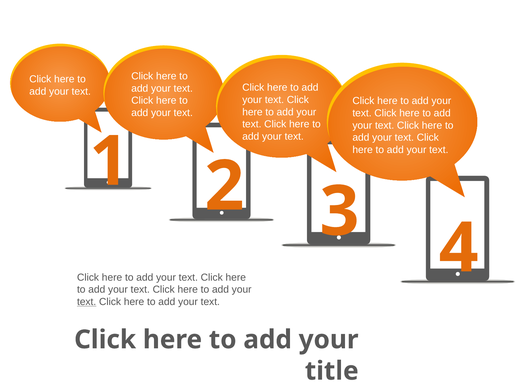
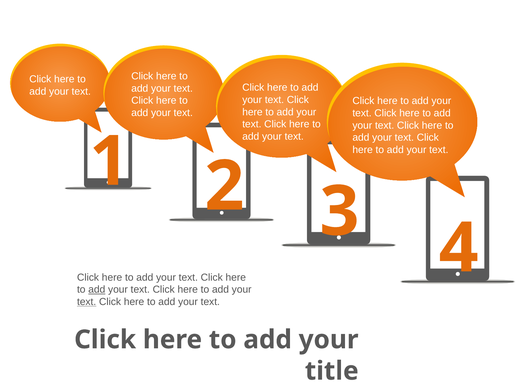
add at (97, 289) underline: none -> present
